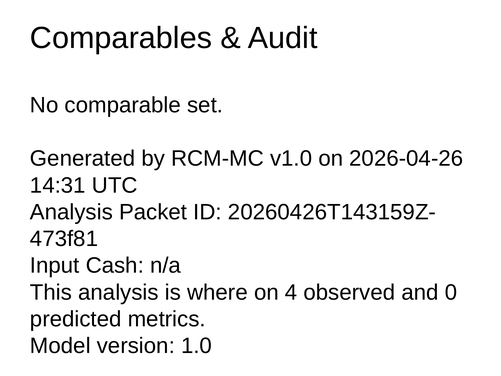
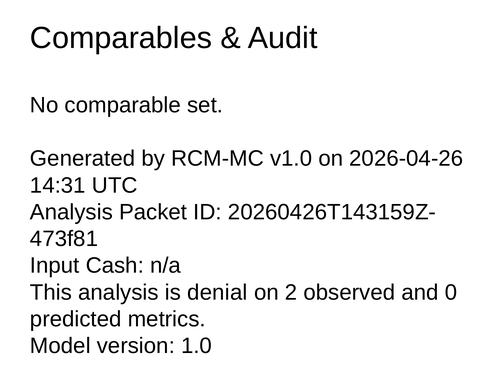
where: where -> denial
4: 4 -> 2
